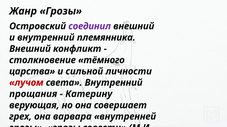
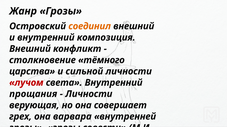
соединил colour: purple -> orange
племянника: племянника -> композиция
Катерину at (89, 94): Катерину -> Личности
